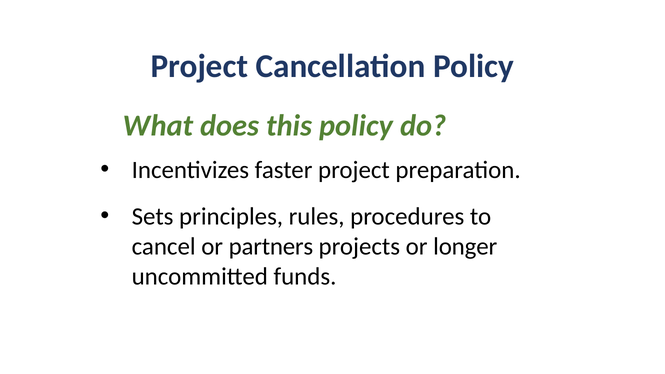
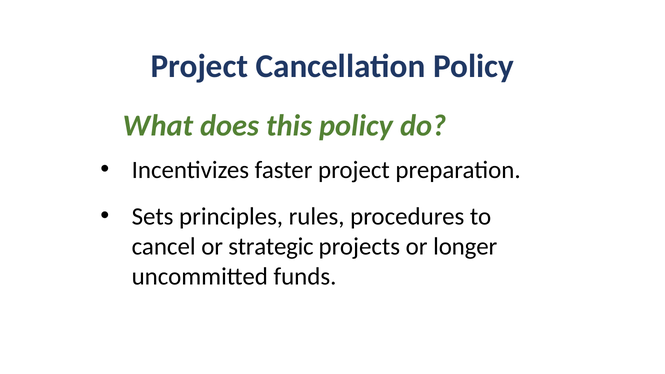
partners: partners -> strategic
